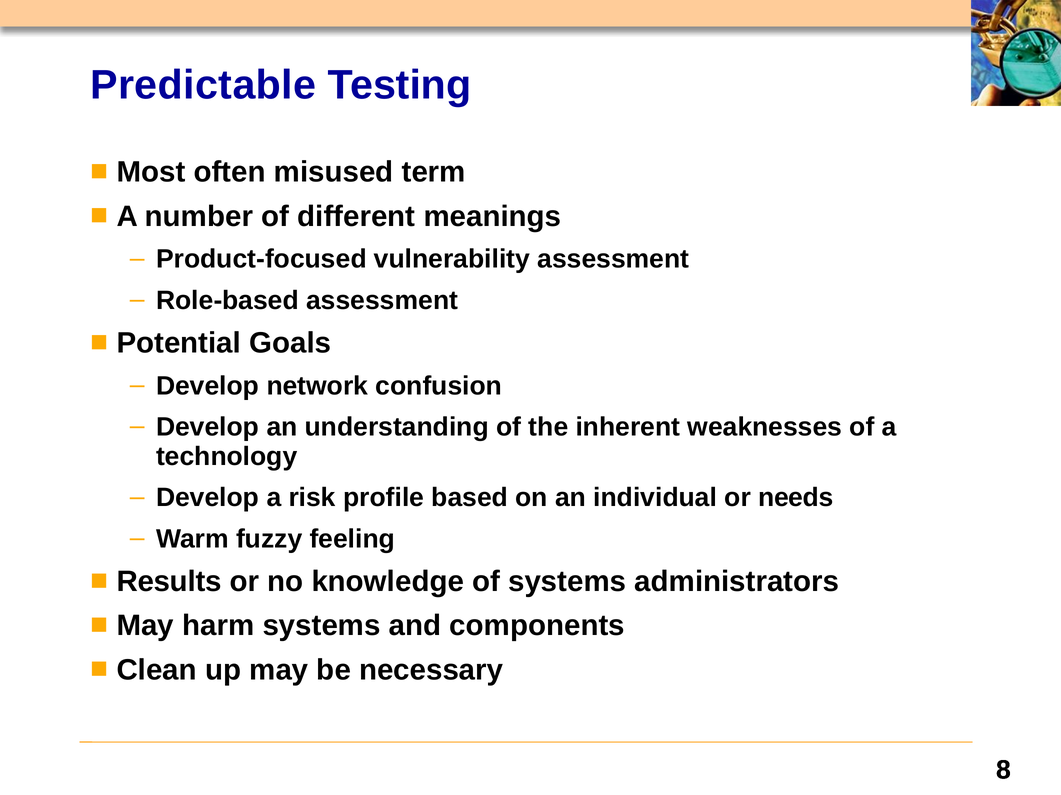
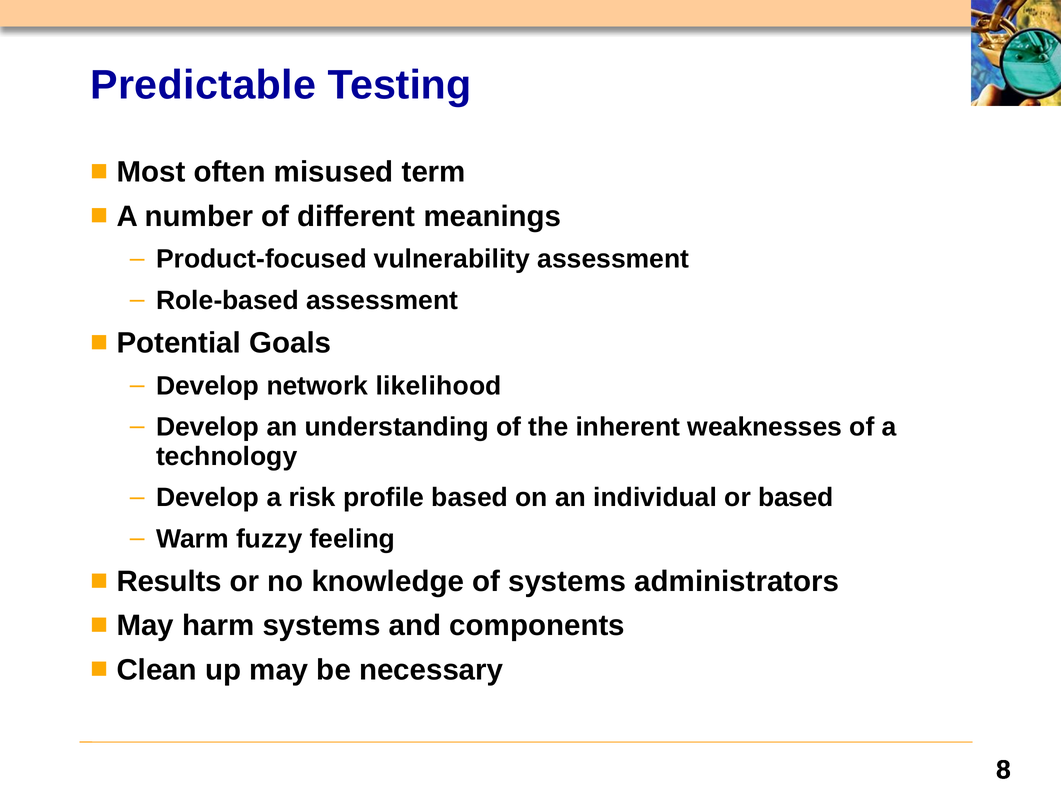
confusion: confusion -> likelihood
or needs: needs -> based
